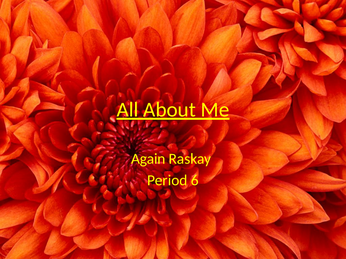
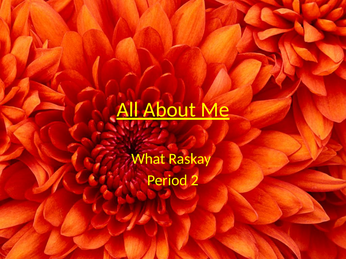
Again: Again -> What
6: 6 -> 2
